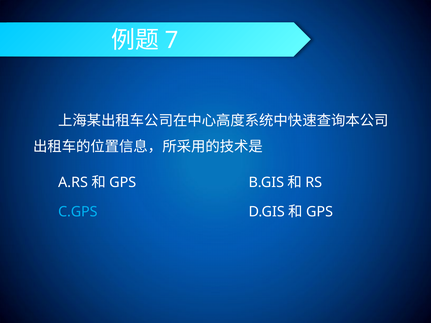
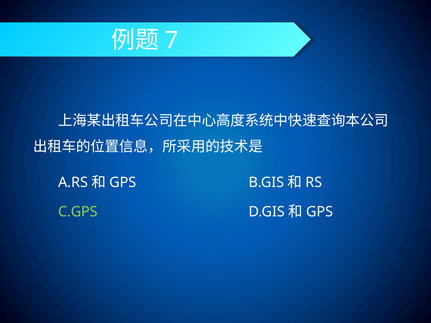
C.GPS colour: light blue -> light green
